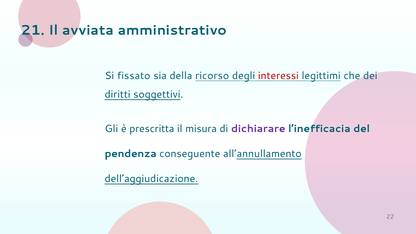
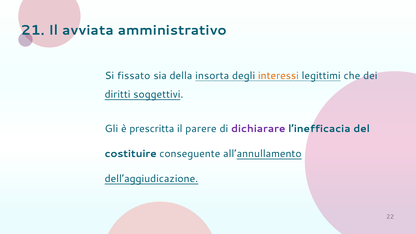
ricorso: ricorso -> insorta
interessi colour: red -> orange
misura: misura -> parere
pendenza: pendenza -> costituire
